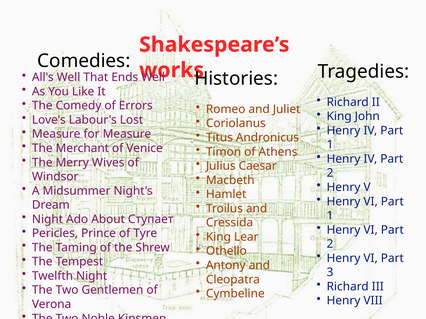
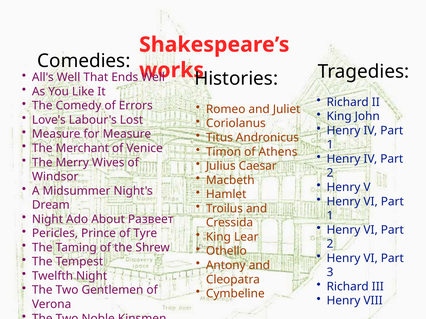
Ступает: Ступает -> Развеет
